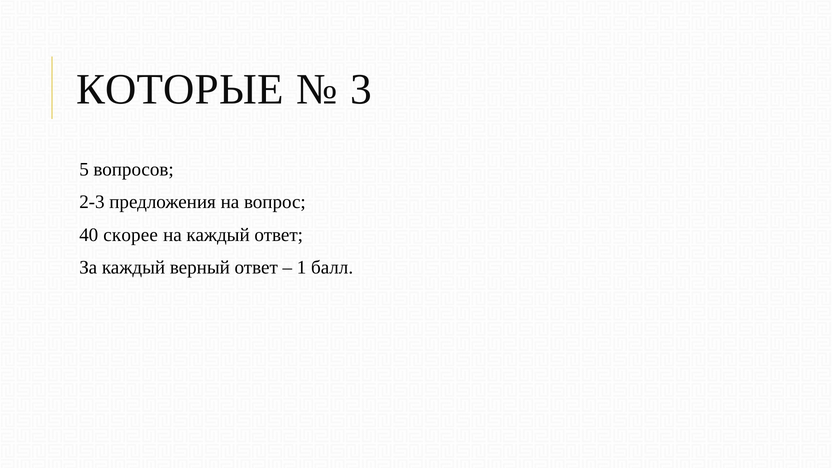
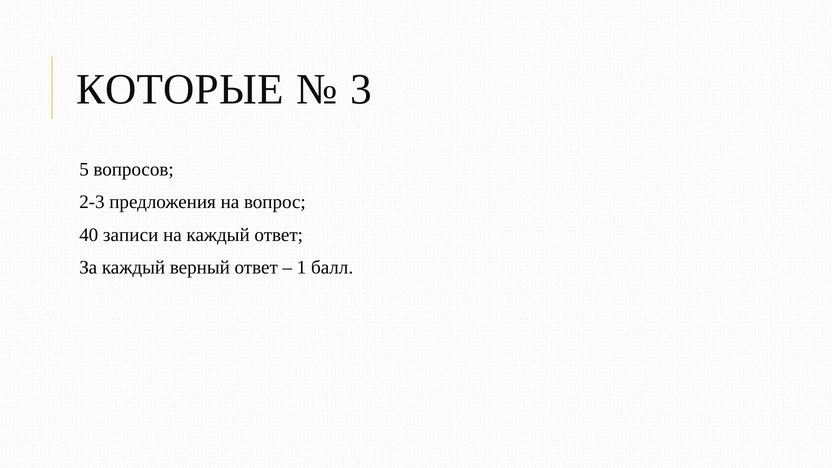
скорее: скорее -> записи
